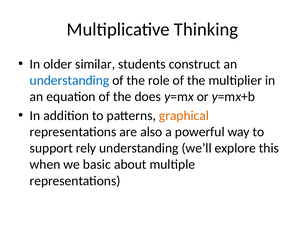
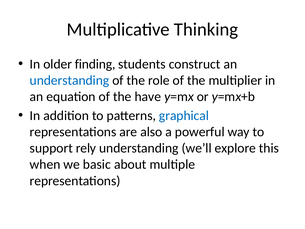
similar: similar -> finding
does: does -> have
graphical colour: orange -> blue
